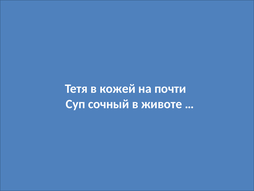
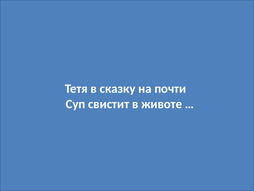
кожей: кожей -> сказку
сочный: сочный -> свистит
